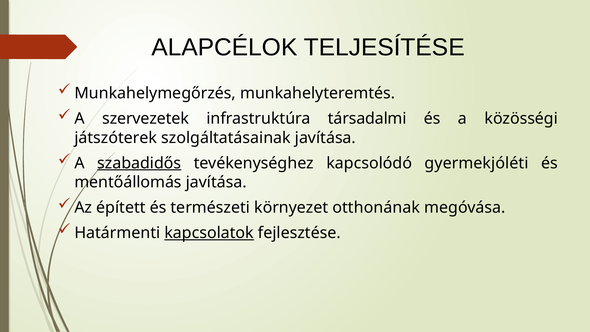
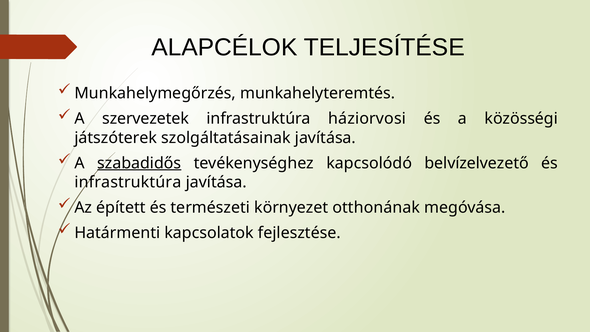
társadalmi: társadalmi -> háziorvosi
gyermekjóléti: gyermekjóléti -> belvízelvezető
mentőállomás at (128, 182): mentőállomás -> infrastruktúra
kapcsolatok underline: present -> none
